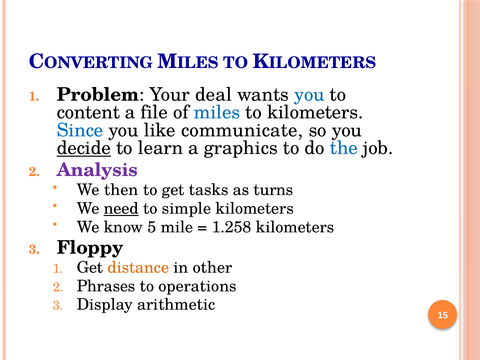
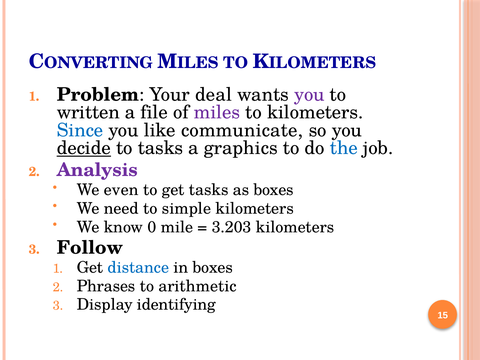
you at (309, 95) colour: blue -> purple
content: content -> written
miles colour: blue -> purple
to learn: learn -> tasks
then: then -> even
as turns: turns -> boxes
need underline: present -> none
5: 5 -> 0
1.258: 1.258 -> 3.203
Floppy: Floppy -> Follow
distance colour: orange -> blue
in other: other -> boxes
operations: operations -> arithmetic
arithmetic: arithmetic -> identifying
